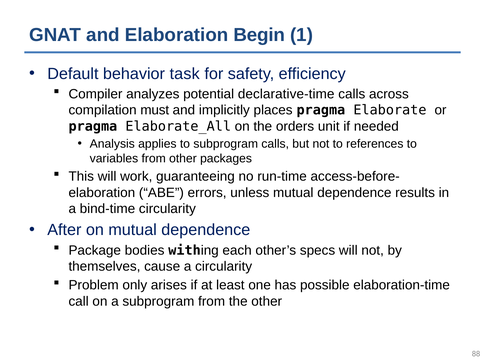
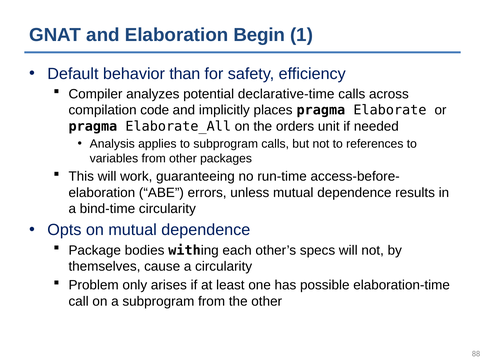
task: task -> than
must: must -> code
After: After -> Opts
